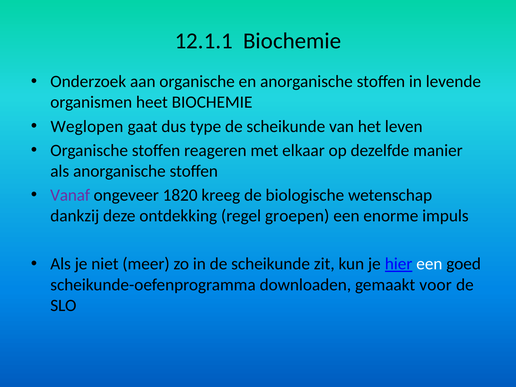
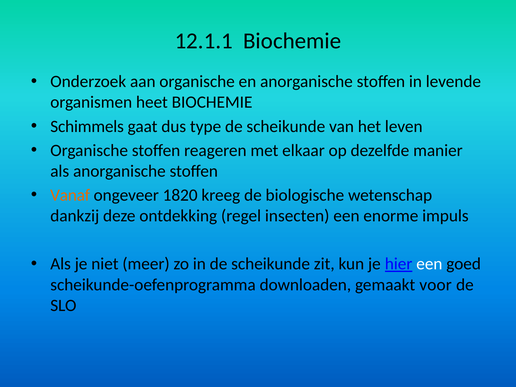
Weglopen: Weglopen -> Schimmels
Vanaf colour: purple -> orange
groepen: groepen -> insecten
